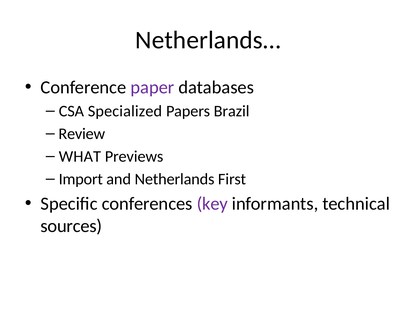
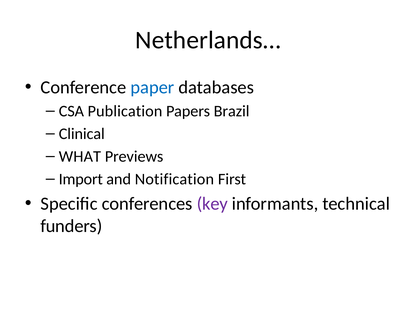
paper colour: purple -> blue
Specialized: Specialized -> Publication
Review: Review -> Clinical
Netherlands: Netherlands -> Notification
sources: sources -> funders
